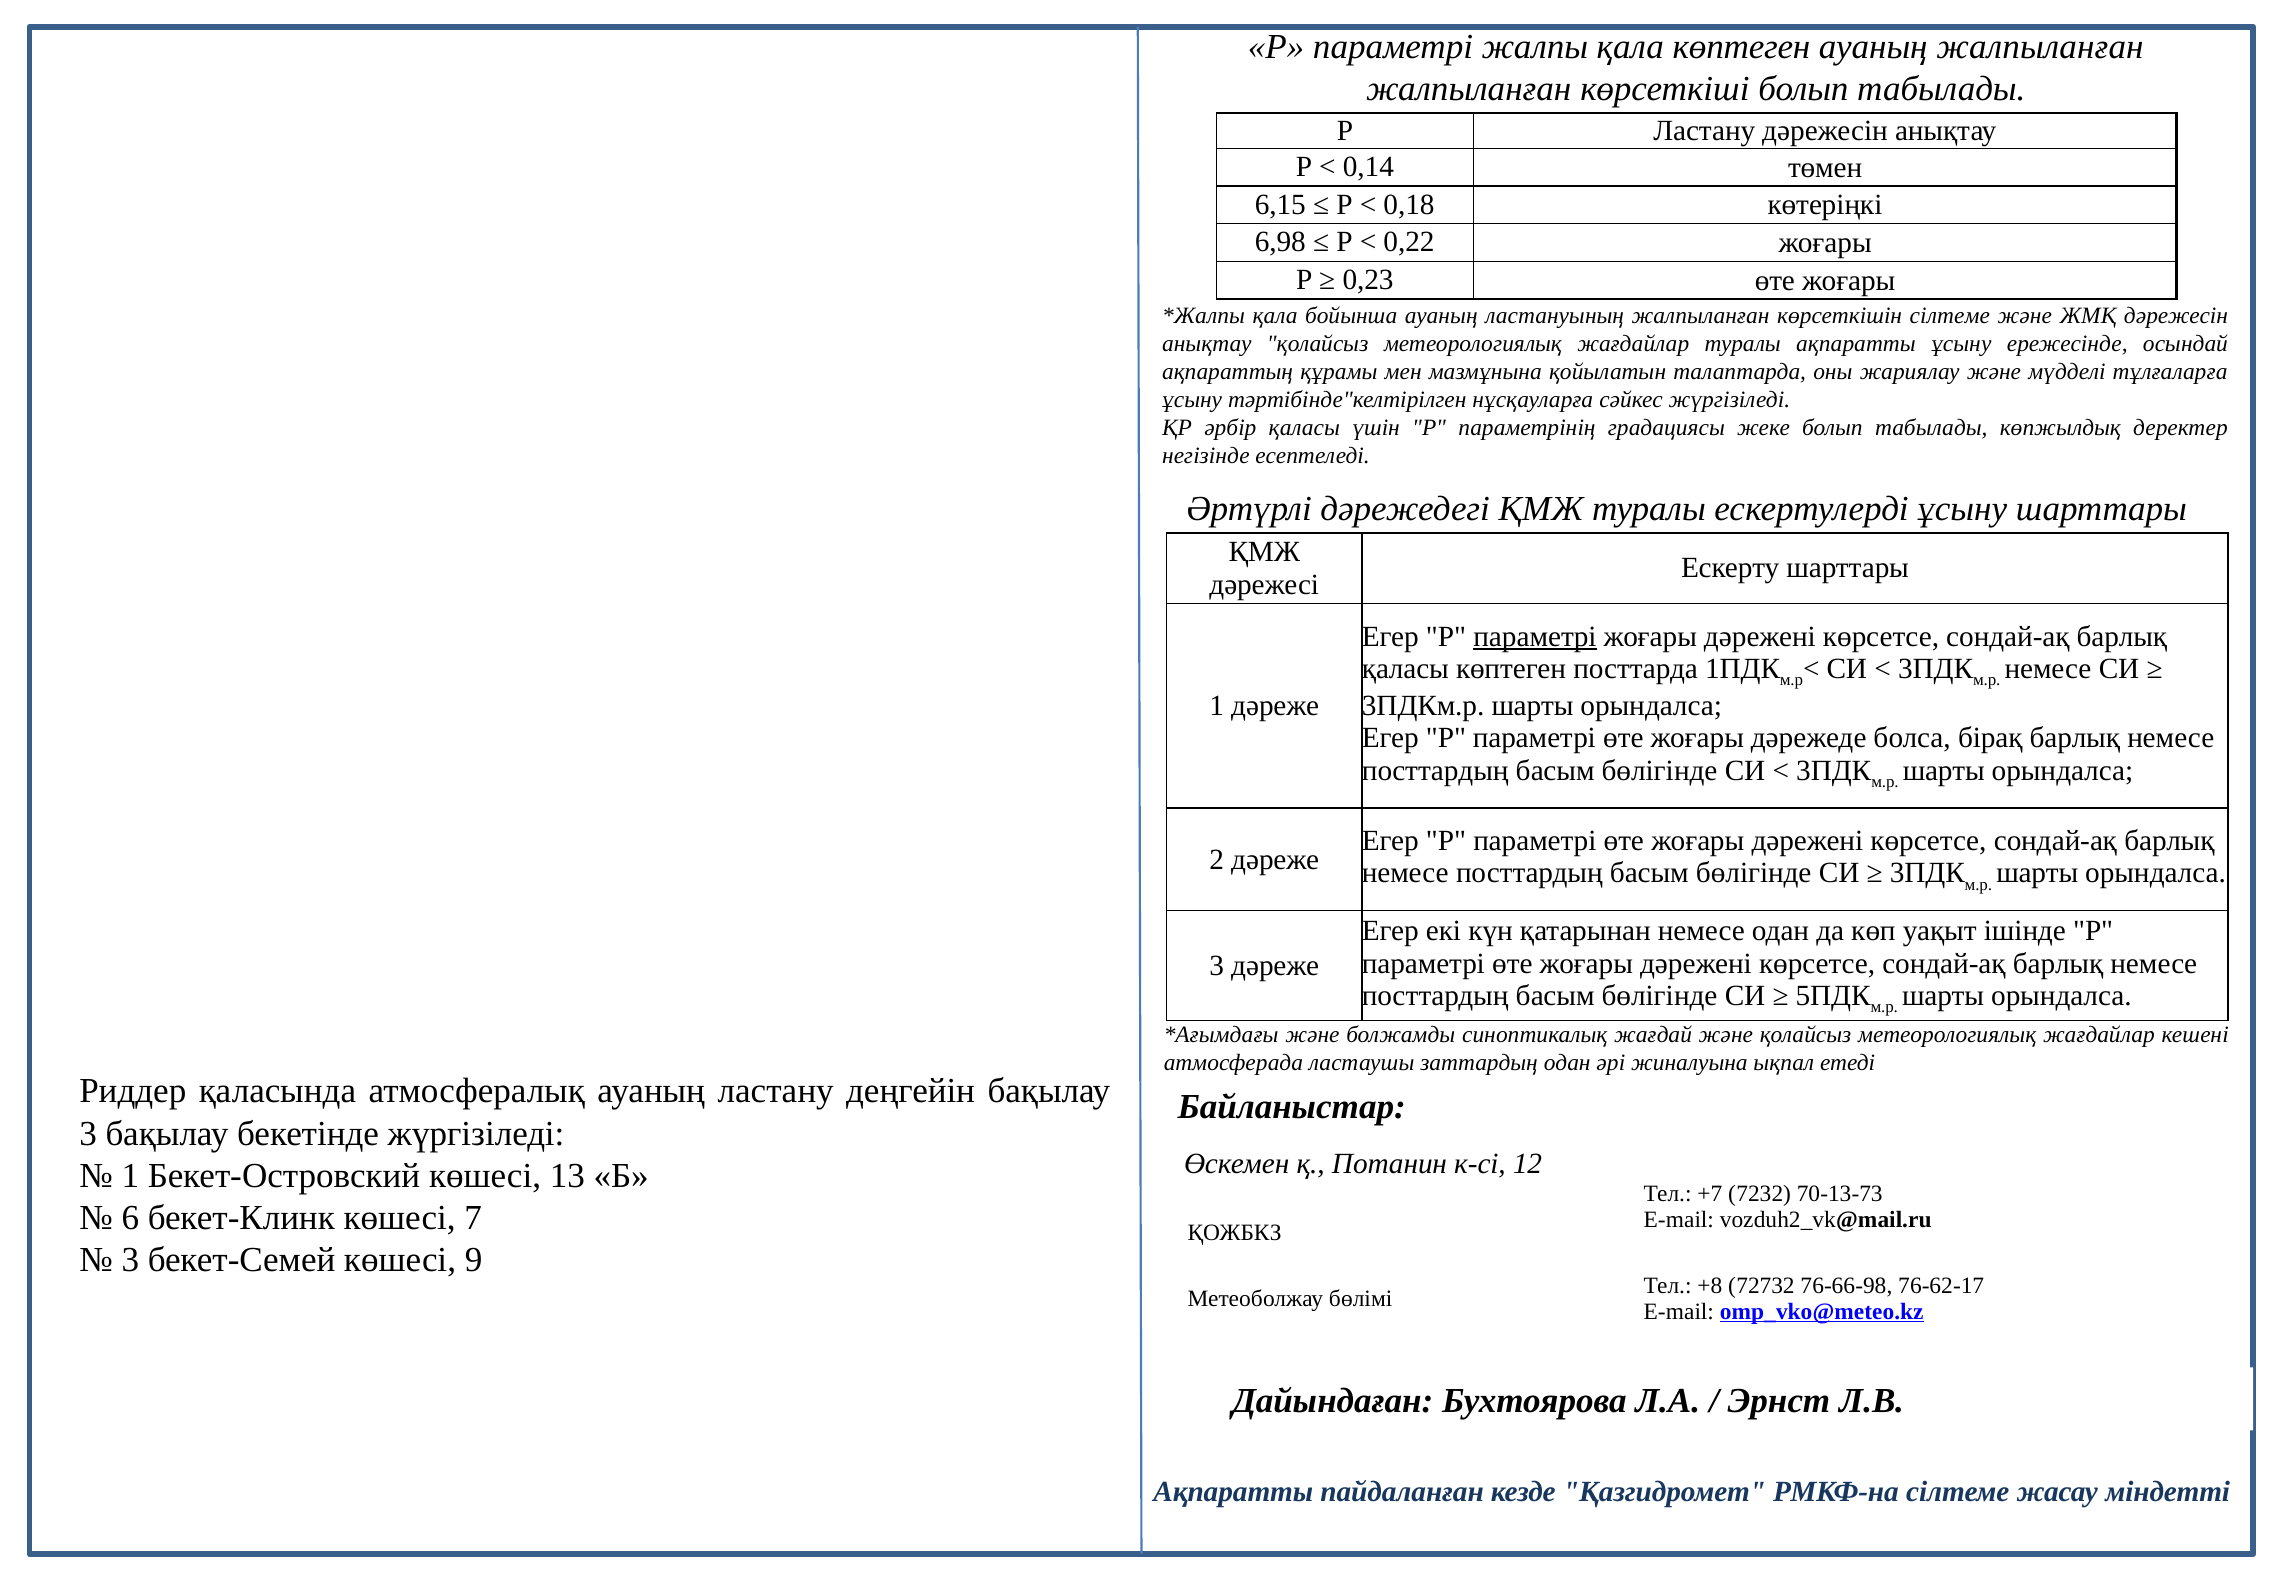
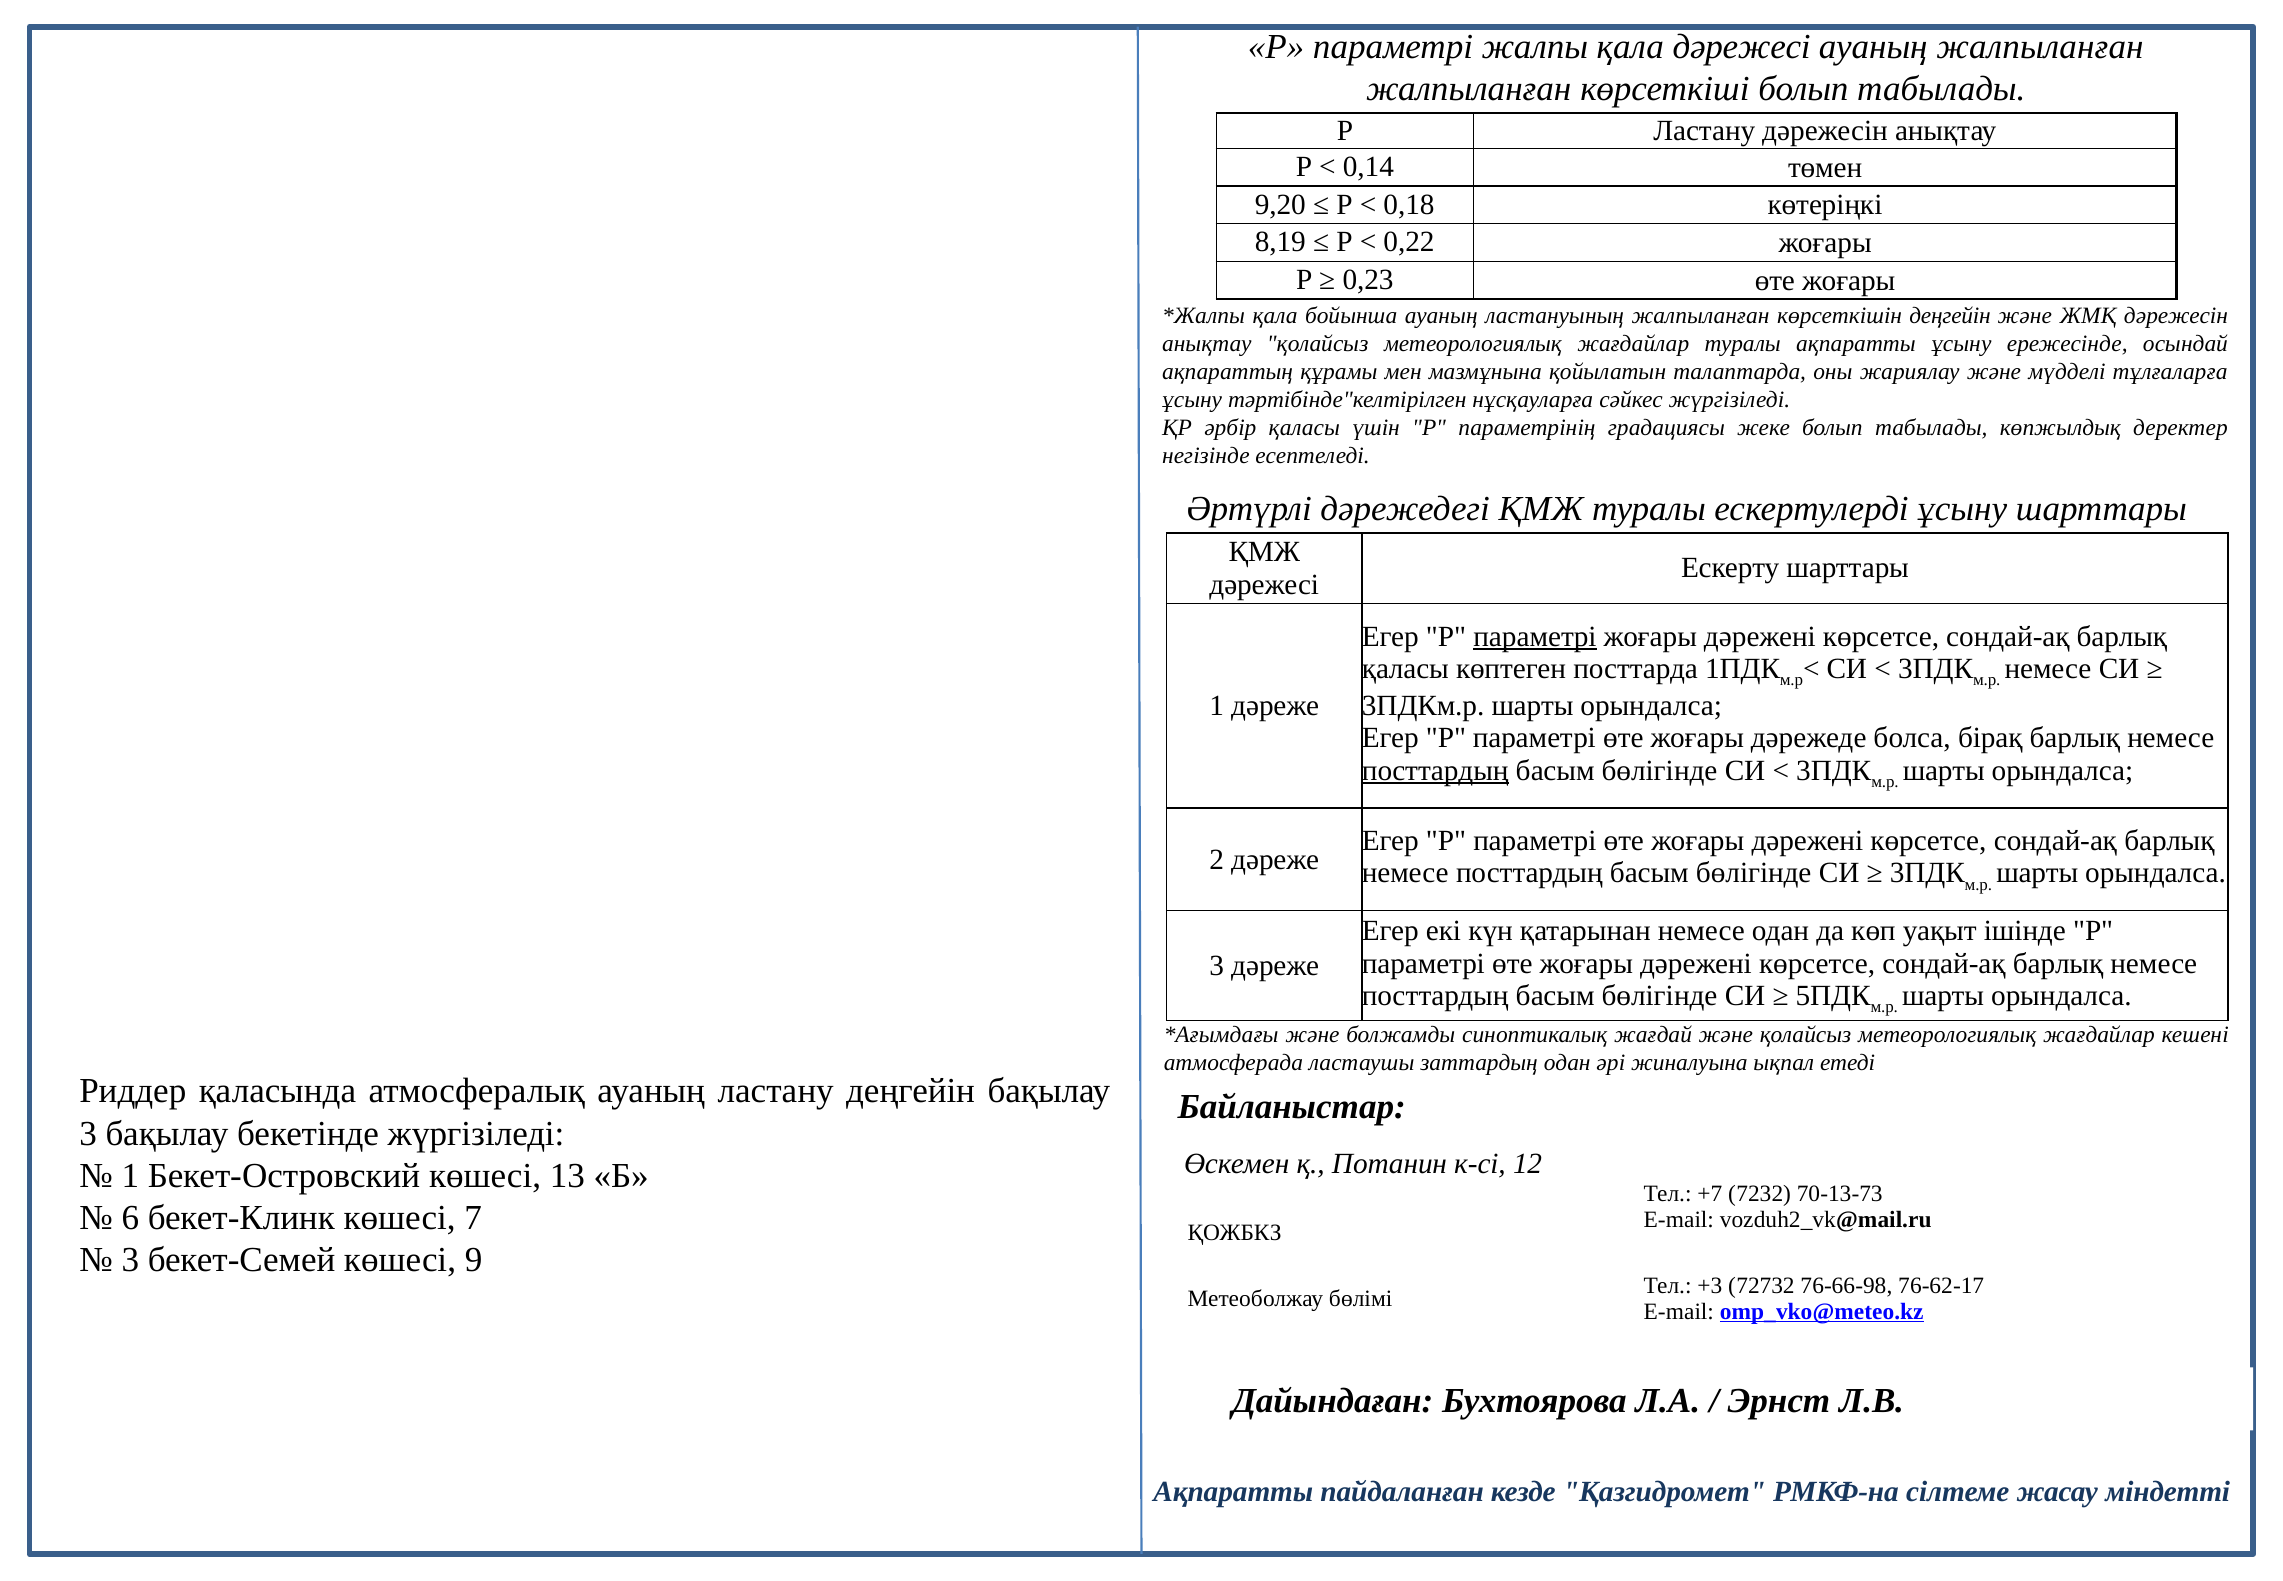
қала көптеген: көптеген -> дәрежесі
6,15: 6,15 -> 9,20
6,98: 6,98 -> 8,19
көрсеткішін сілтеме: сілтеме -> деңгейін
посттардың at (1435, 770) underline: none -> present
+8: +8 -> +3
